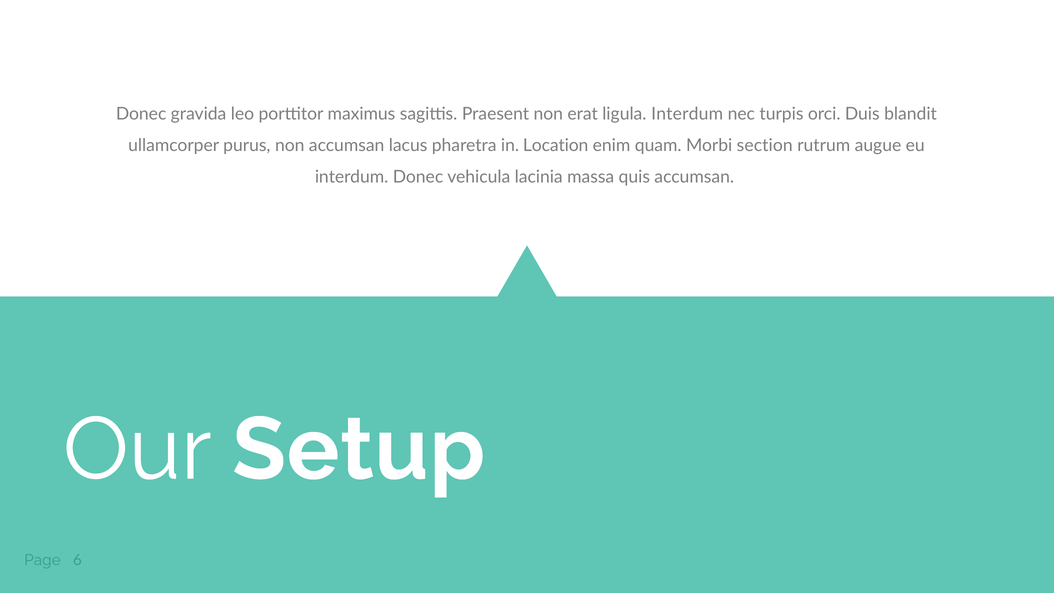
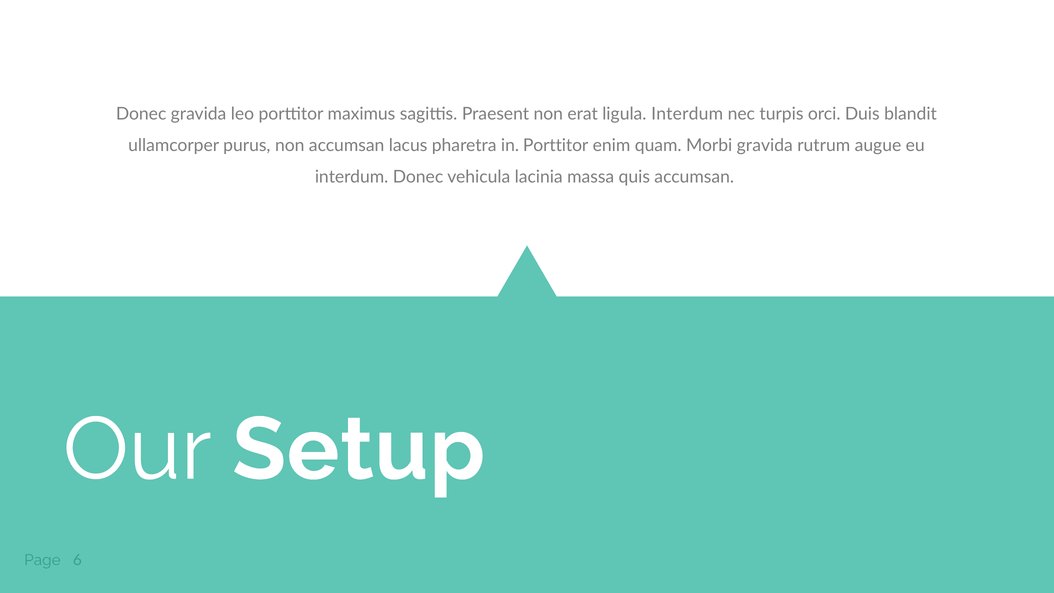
in Location: Location -> Porttitor
Morbi section: section -> gravida
